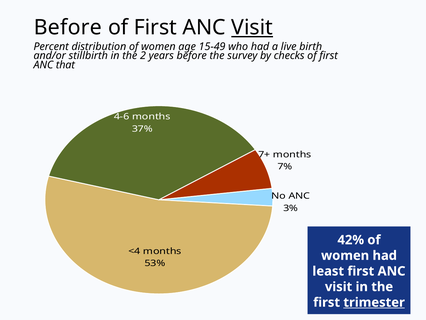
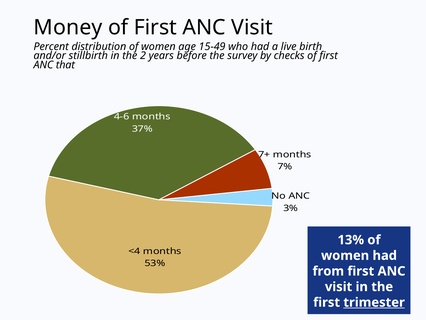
Before at (68, 27): Before -> Money
Visit at (252, 27) underline: present -> none
42%: 42% -> 13%
least: least -> from
